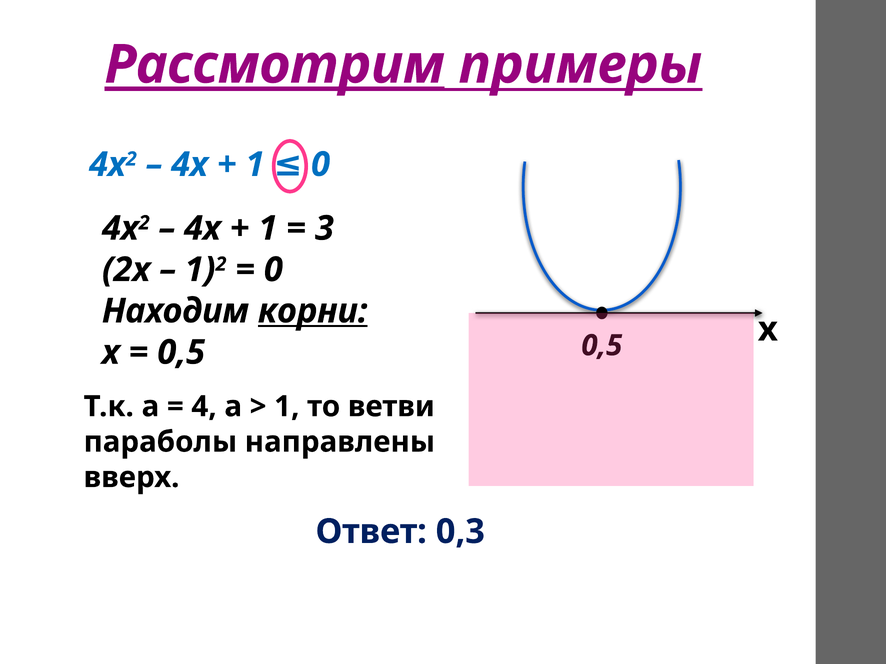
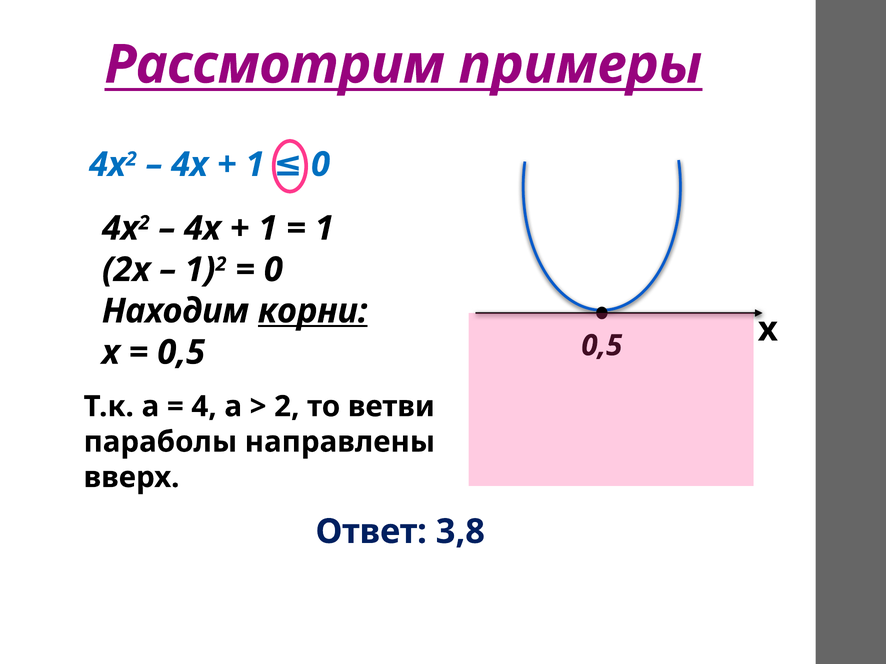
Рассмотрим underline: present -> none
3 at (324, 229): 3 -> 1
1 at (287, 407): 1 -> 2
0,3: 0,3 -> 3,8
